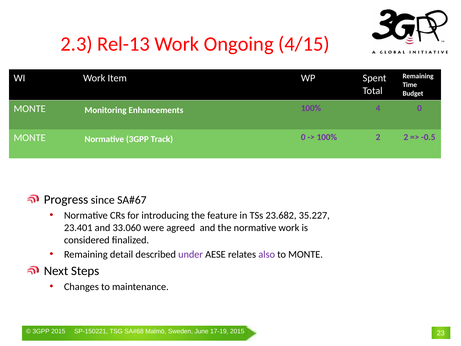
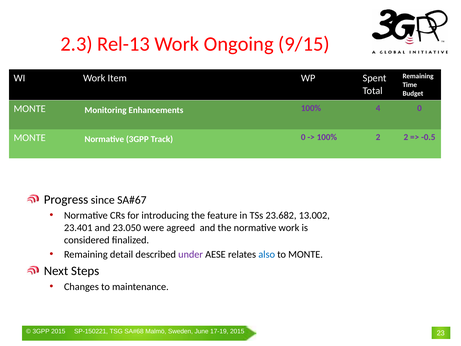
4/15: 4/15 -> 9/15
35.227: 35.227 -> 13.002
33.060: 33.060 -> 23.050
also colour: purple -> blue
